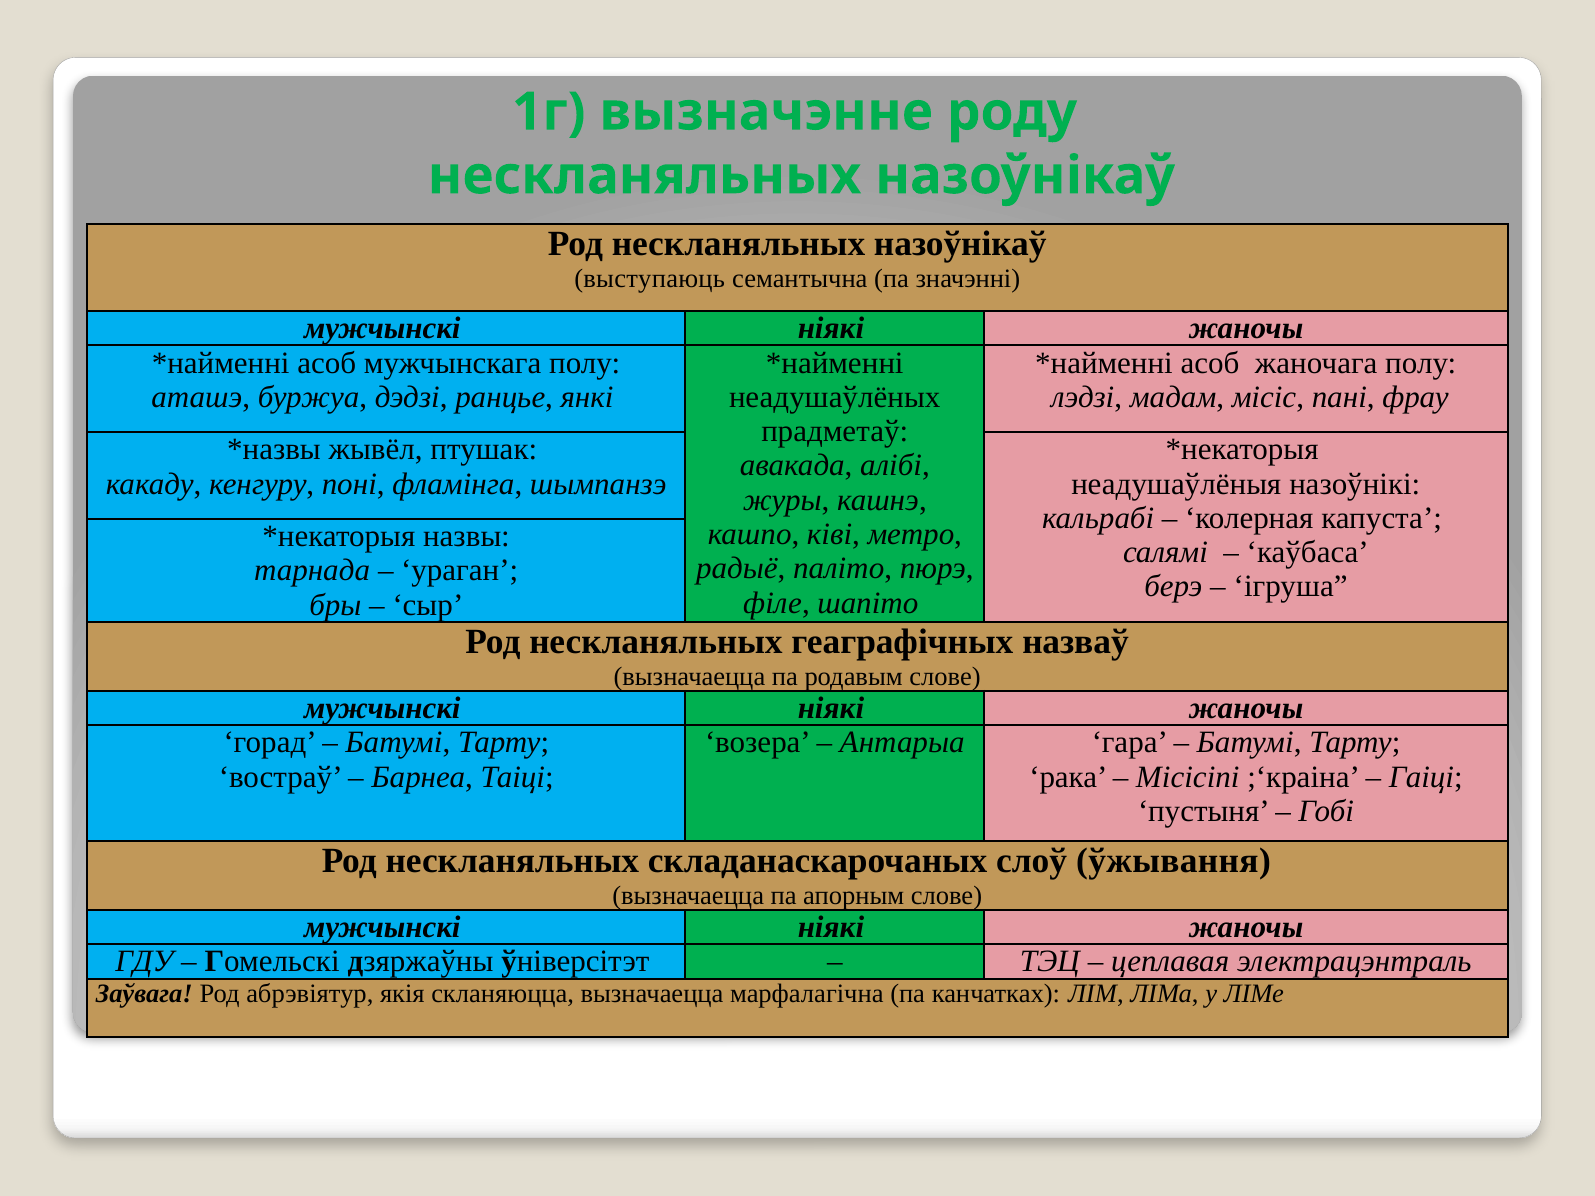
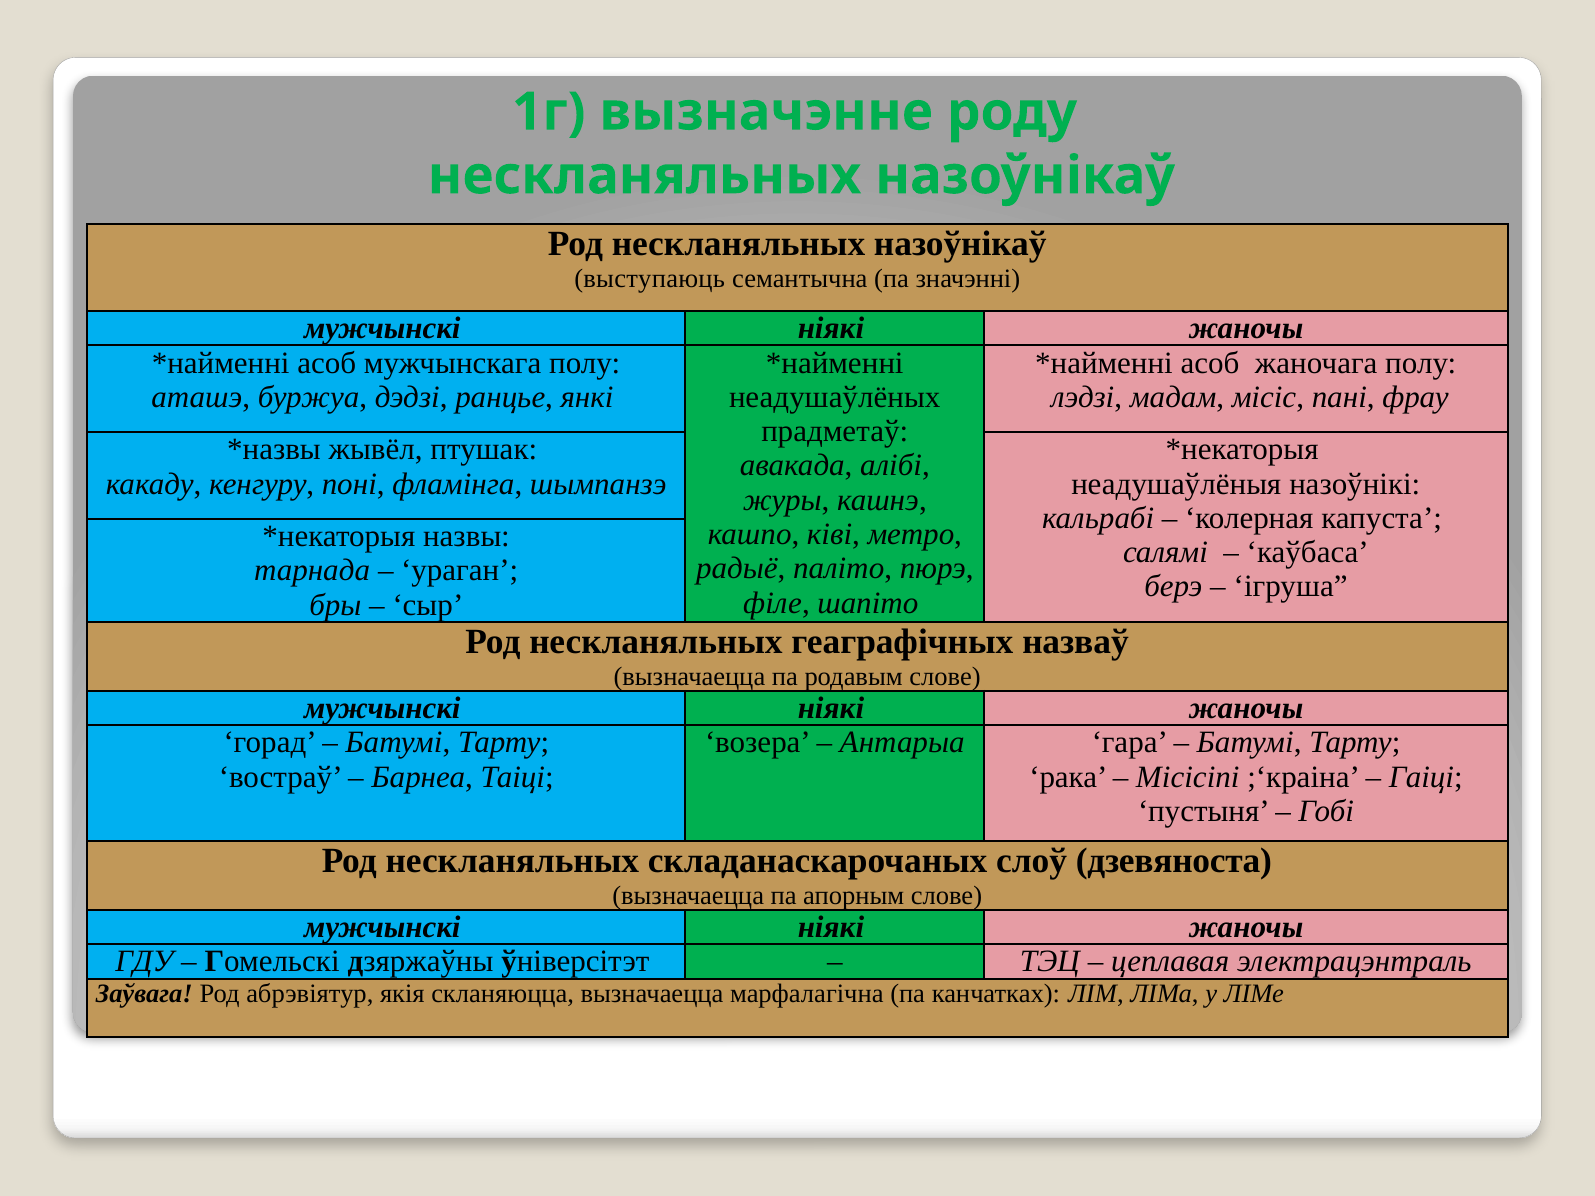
ўжывання: ўжывання -> дзевяноста
